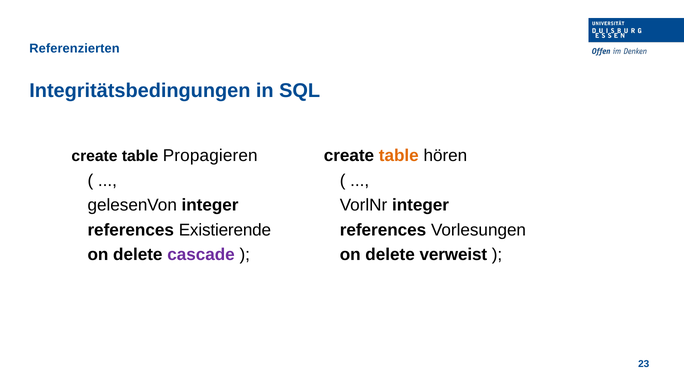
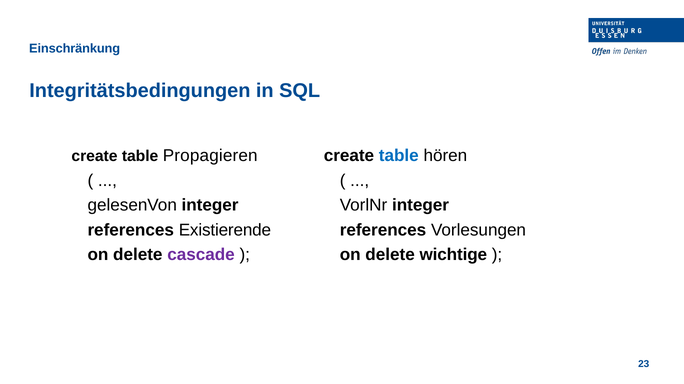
Referenzierten: Referenzierten -> Einschränkung
table at (399, 156) colour: orange -> blue
verweist: verweist -> wichtige
